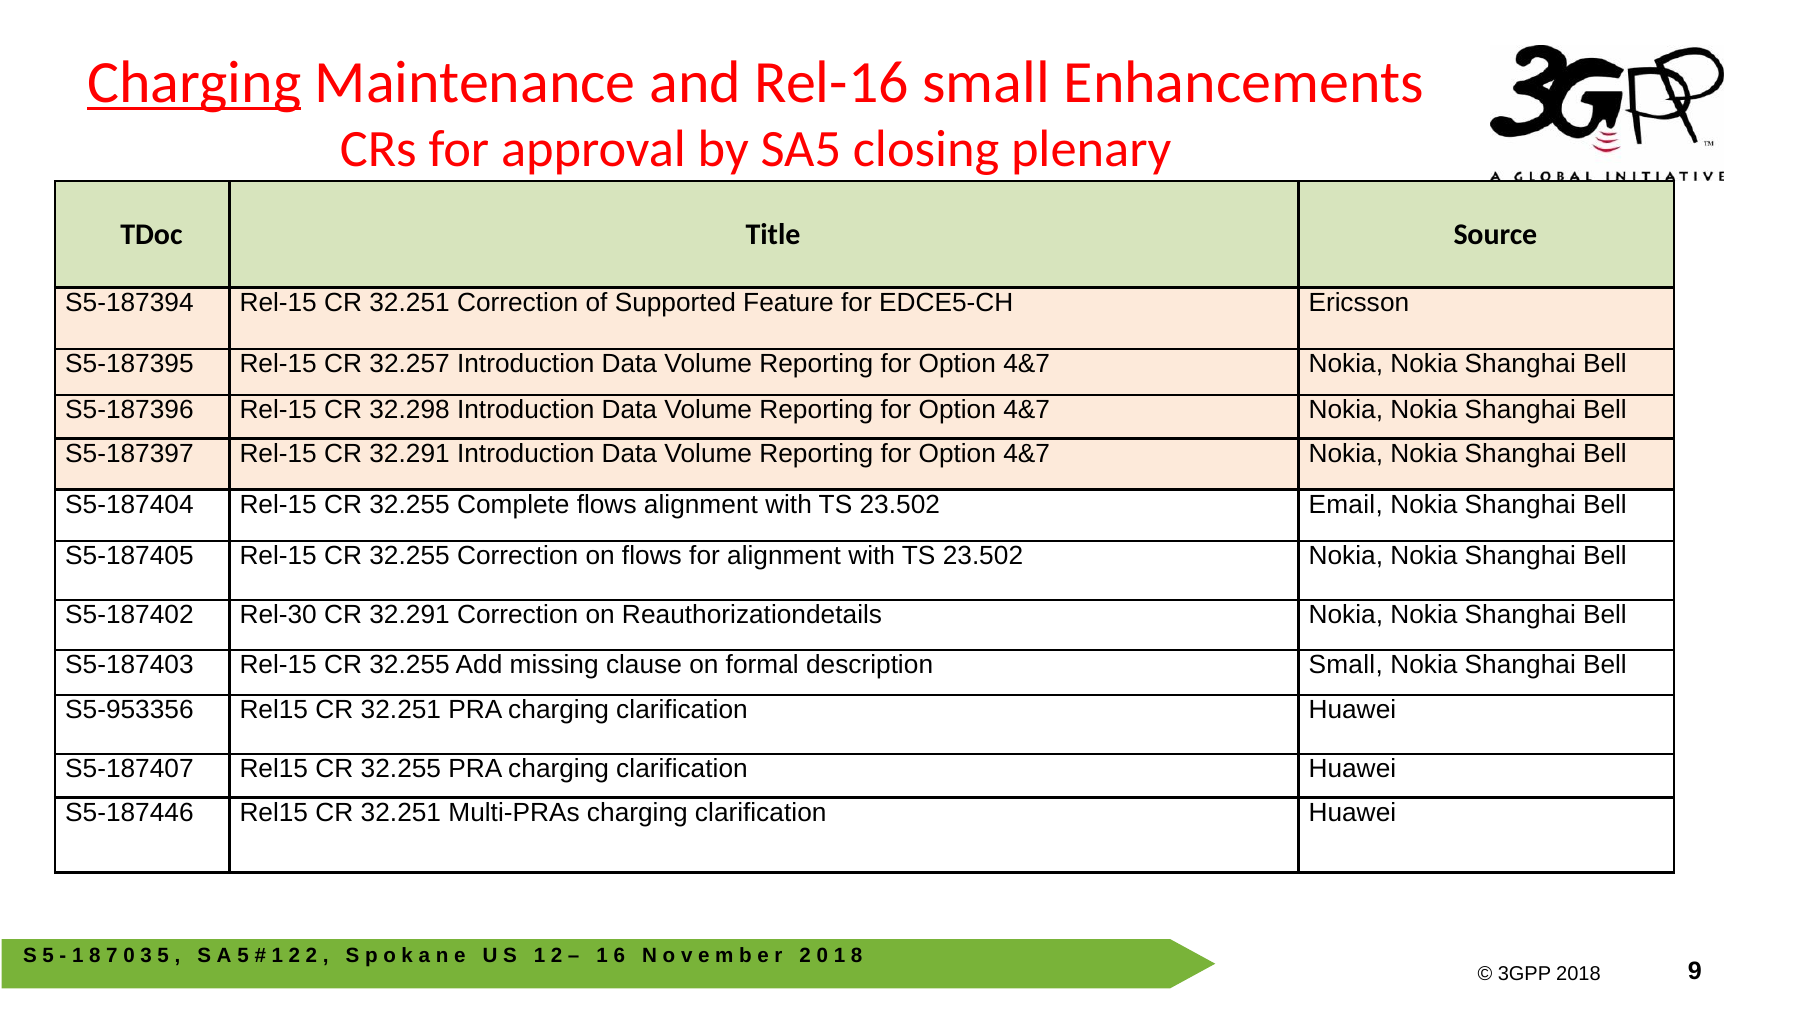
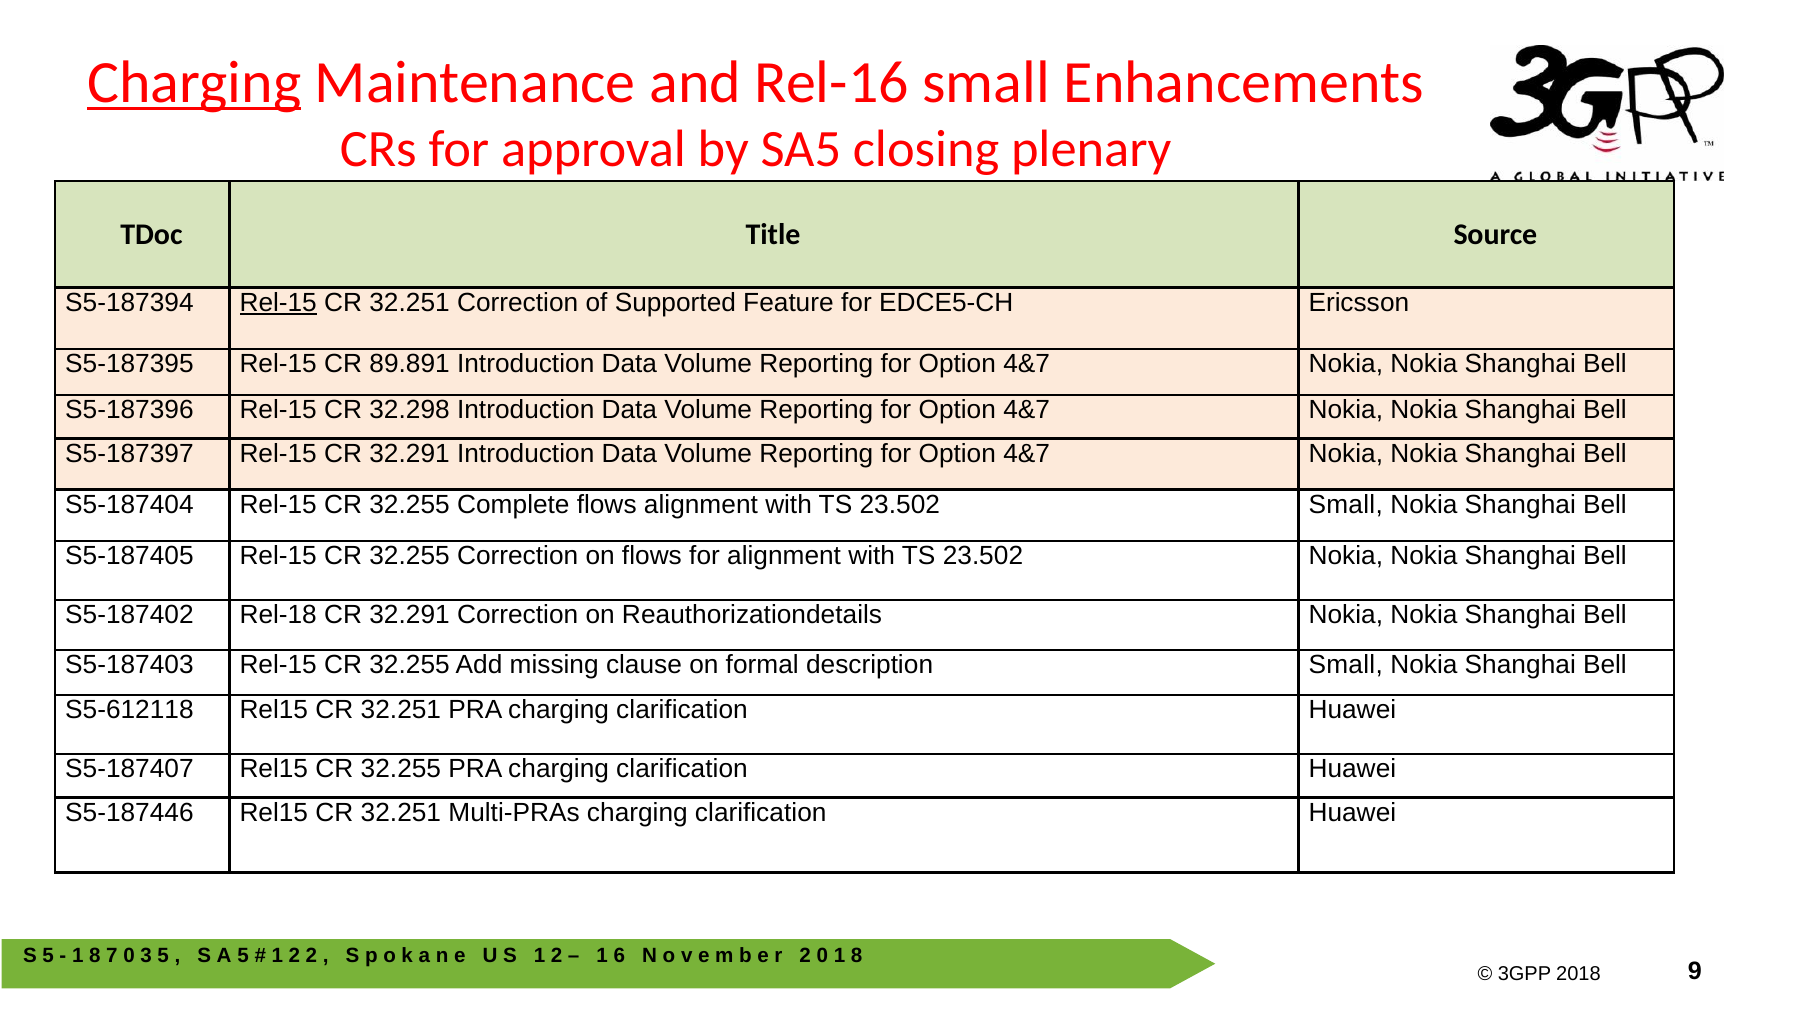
Rel-15 at (278, 303) underline: none -> present
32.257: 32.257 -> 89.891
Email at (1346, 505): Email -> Small
Rel-30: Rel-30 -> Rel-18
S5-953356: S5-953356 -> S5-612118
